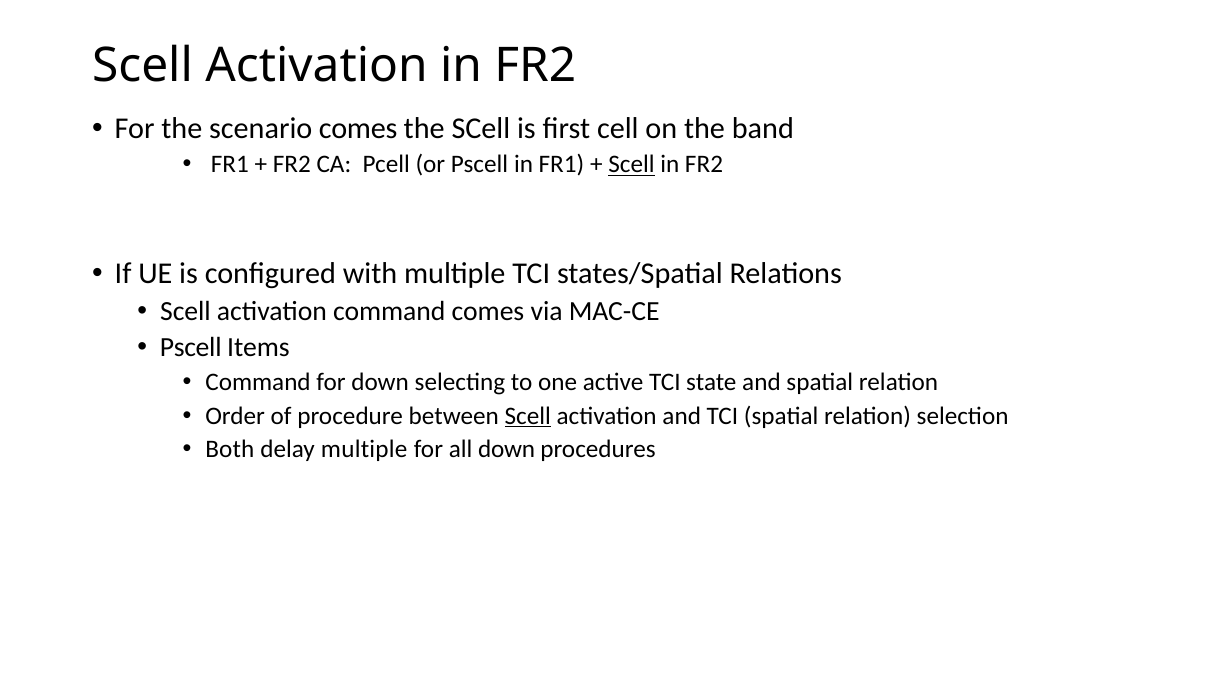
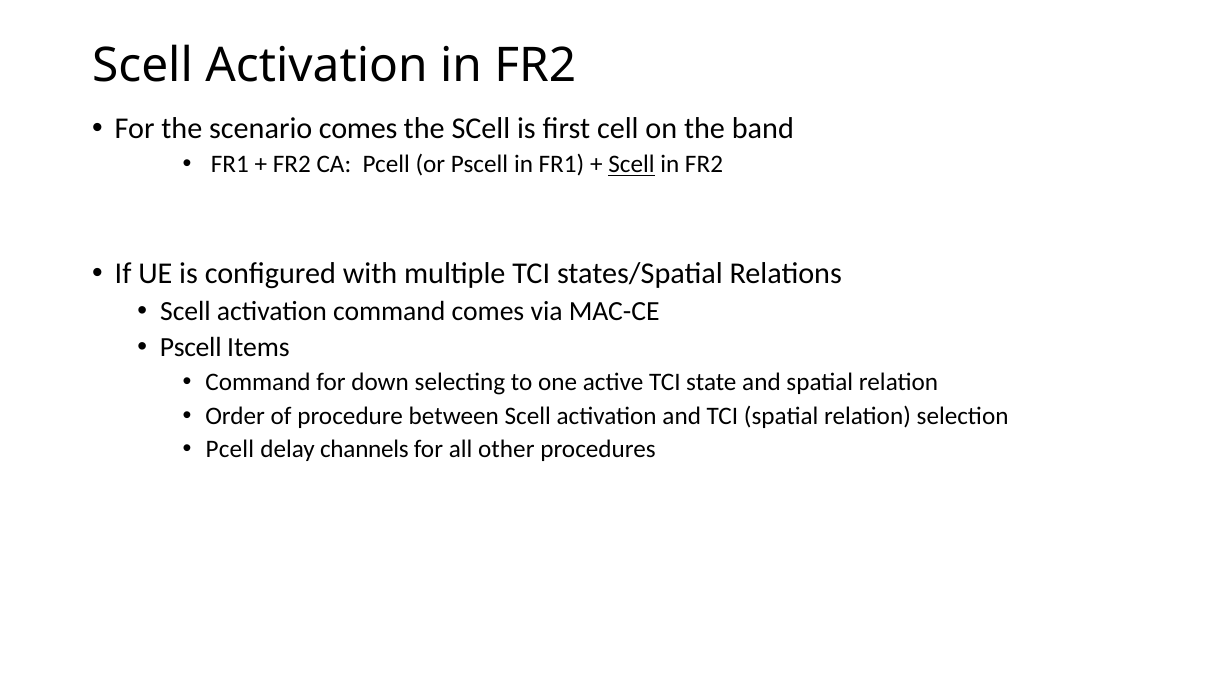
Scell at (528, 416) underline: present -> none
Both at (230, 450): Both -> Pcell
delay multiple: multiple -> channels
all down: down -> other
